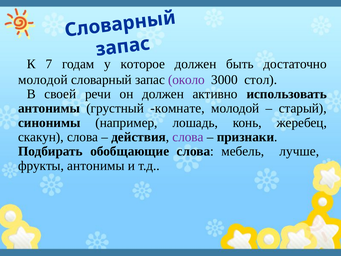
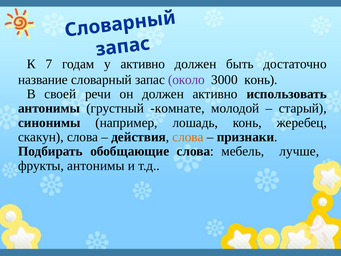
которое at (143, 64): которое -> активно
молодой at (43, 80): молодой -> название
3000 стол: стол -> конь
слова at (188, 137) colour: purple -> orange
